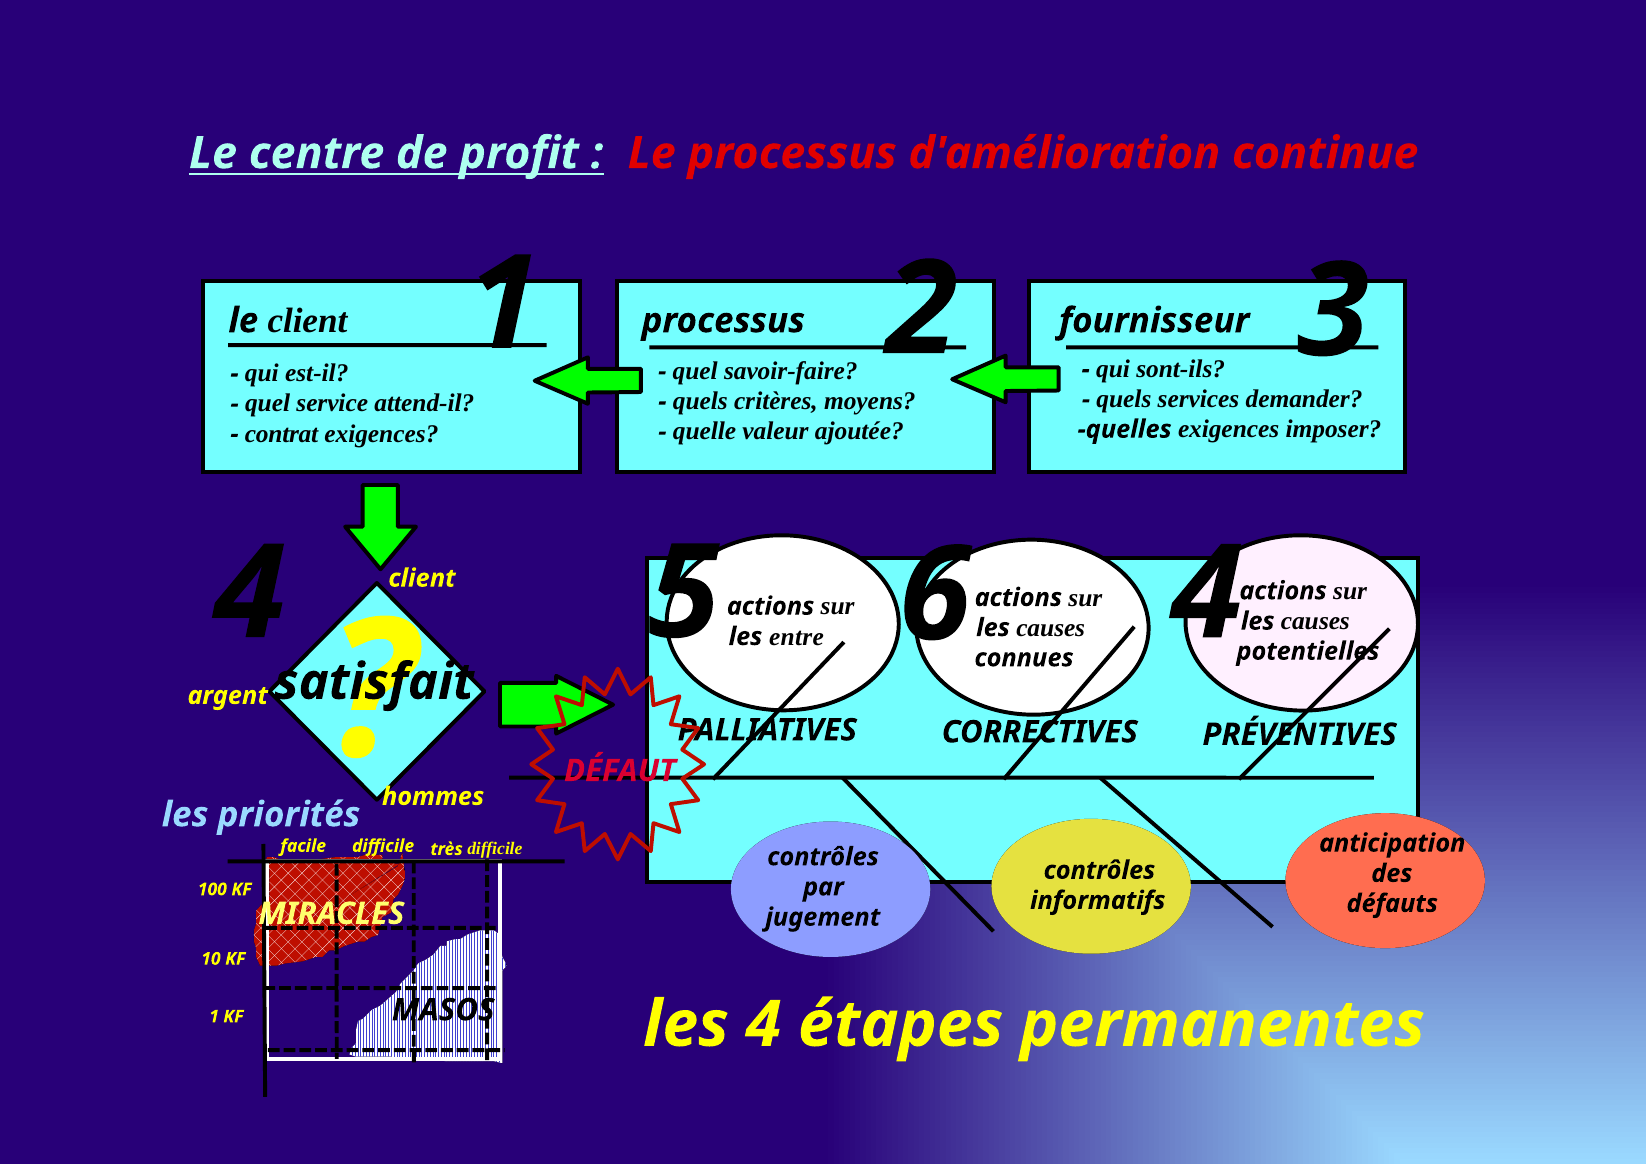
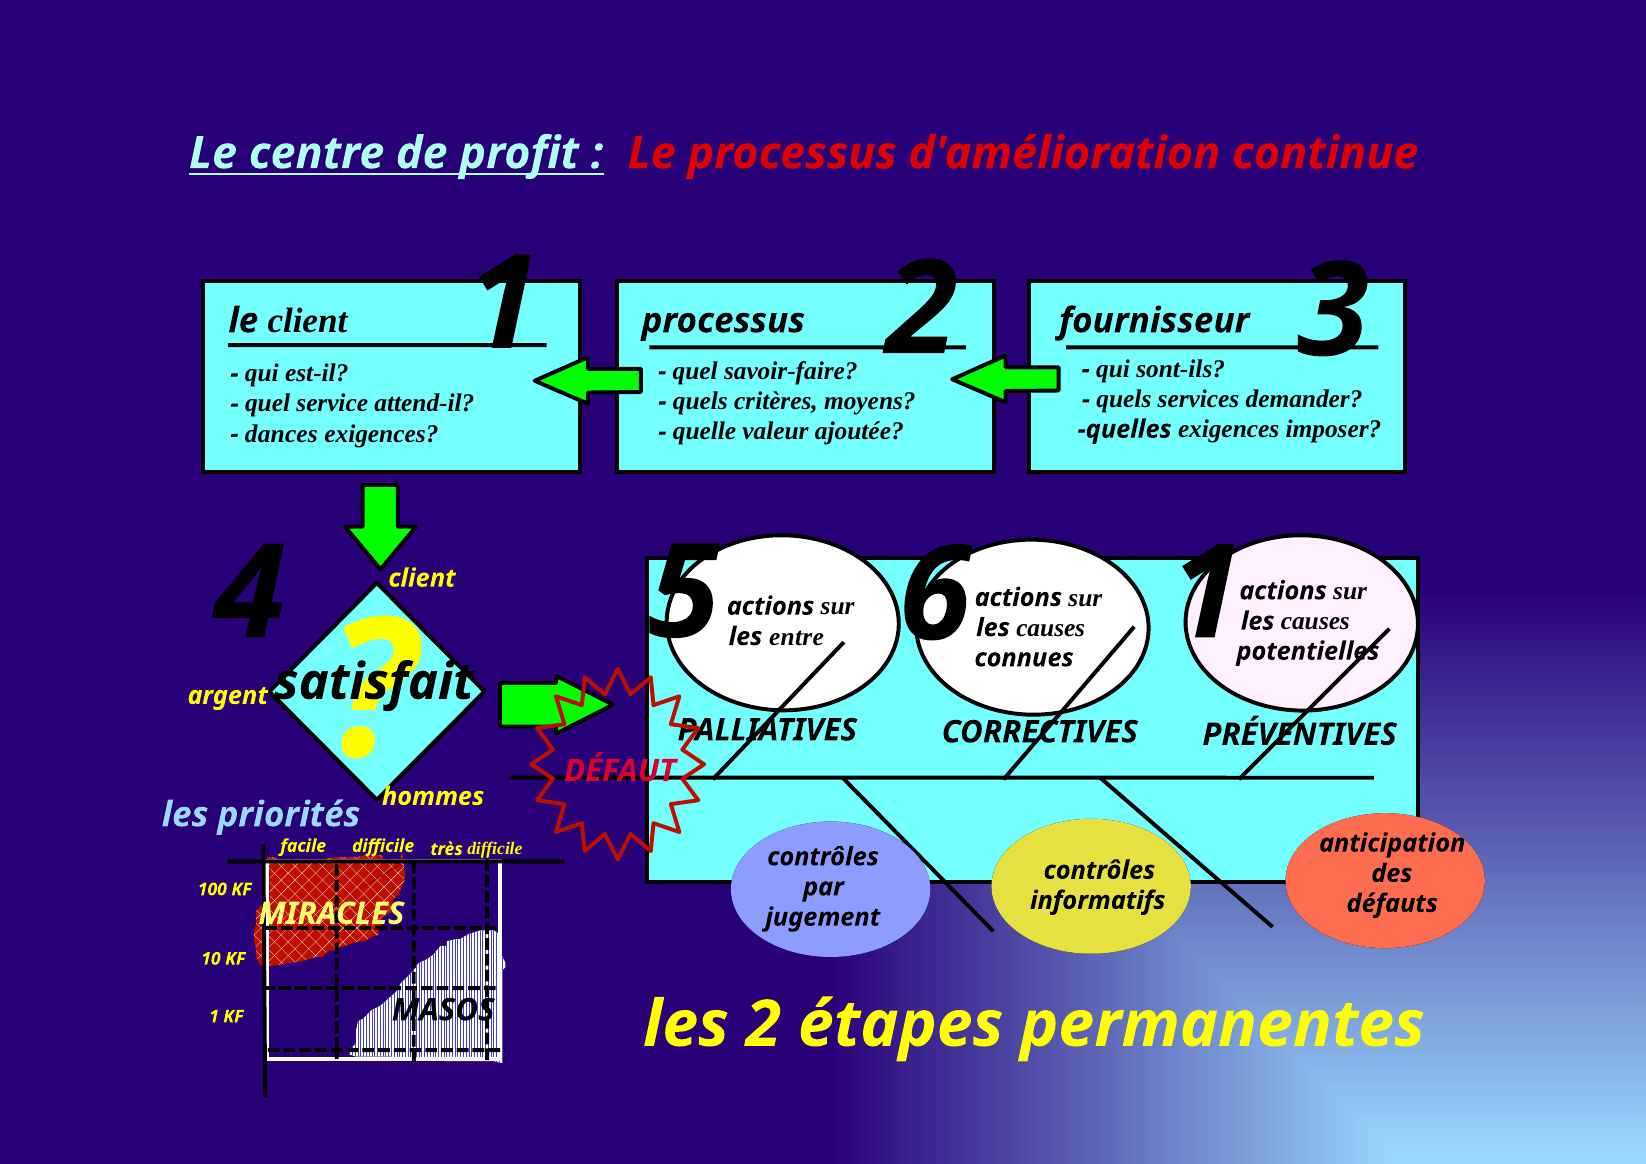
contrat: contrat -> dances
4 4: 4 -> 1
les 4: 4 -> 2
